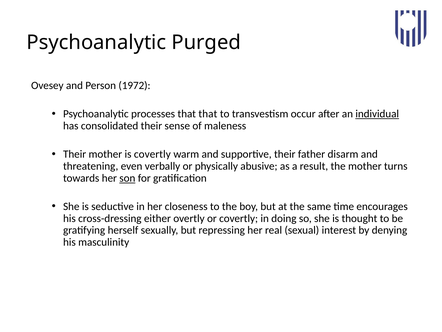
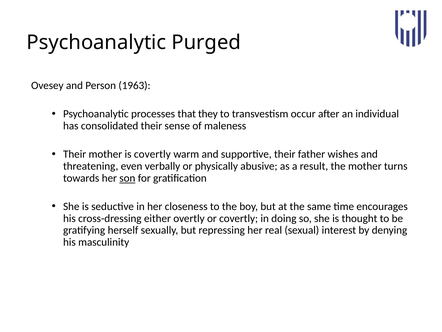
1972: 1972 -> 1963
that that: that -> they
individual underline: present -> none
disarm: disarm -> wishes
